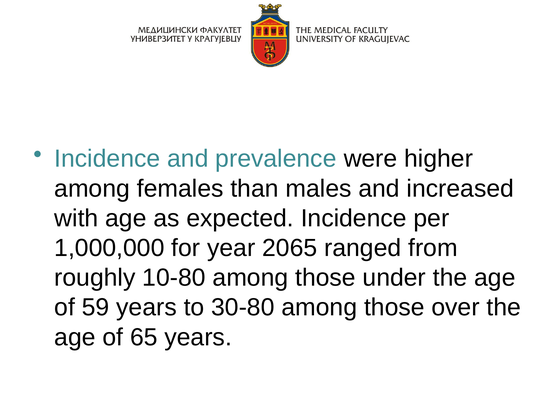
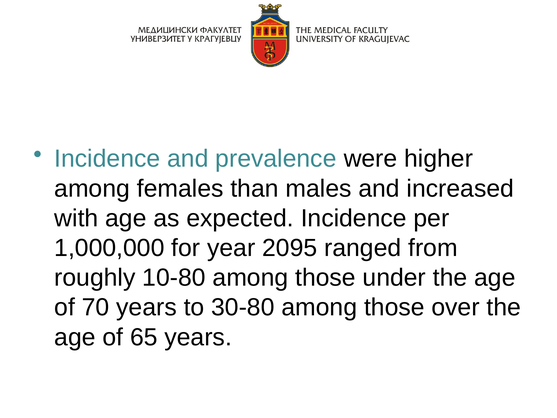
2065: 2065 -> 2095
59: 59 -> 70
